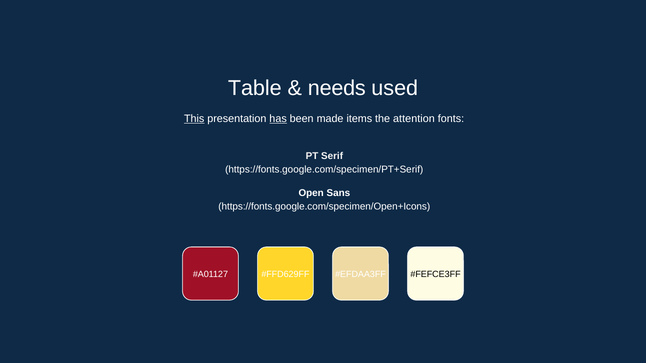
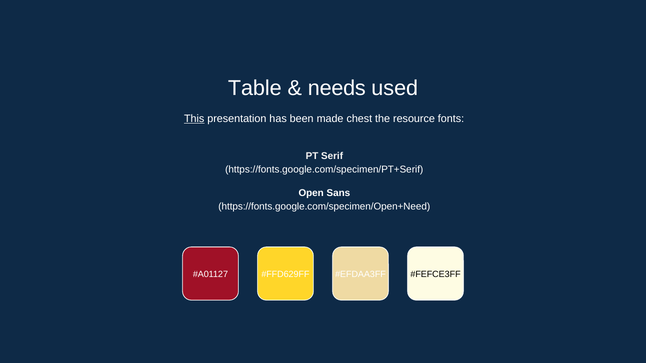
has underline: present -> none
items: items -> chest
attention: attention -> resource
https://fonts.google.com/specimen/Open+Icons: https://fonts.google.com/specimen/Open+Icons -> https://fonts.google.com/specimen/Open+Need
